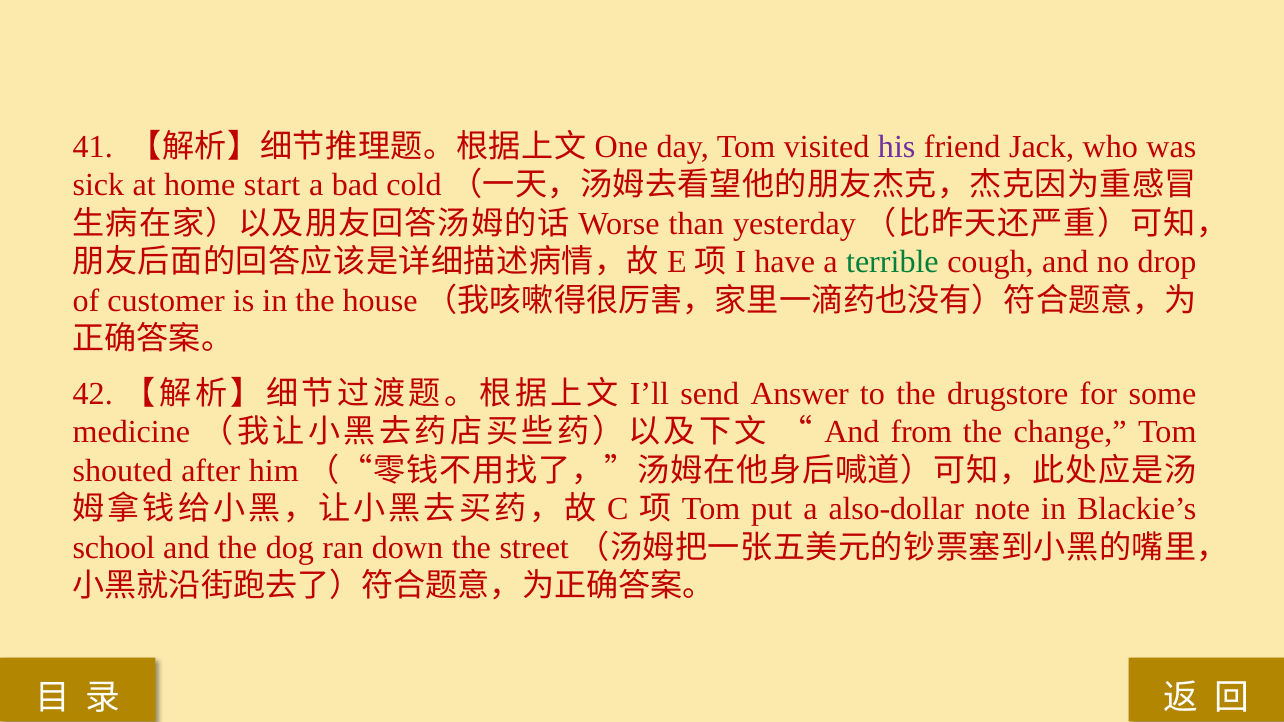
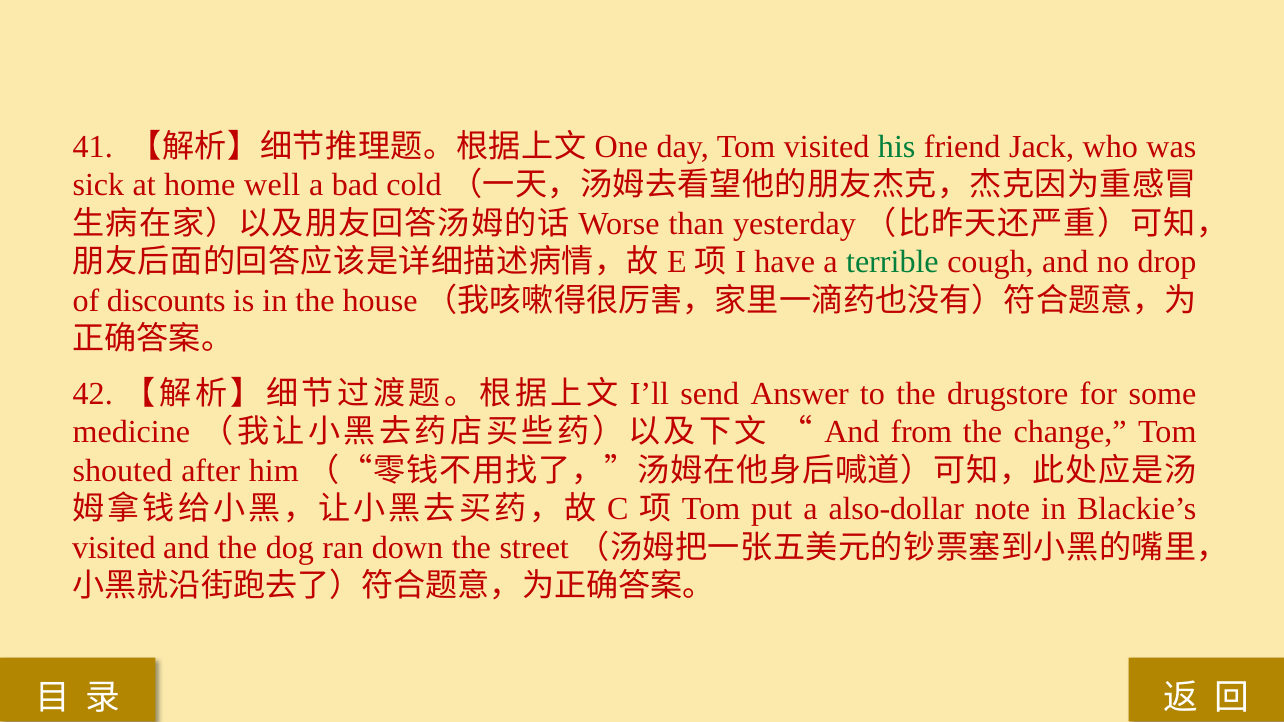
his colour: purple -> green
start: start -> well
customer: customer -> discounts
school at (114, 548): school -> visited
